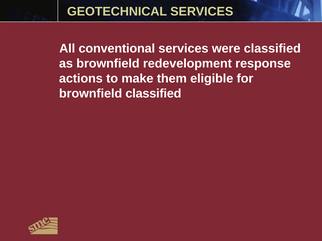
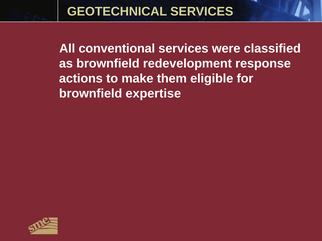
brownfield classified: classified -> expertise
